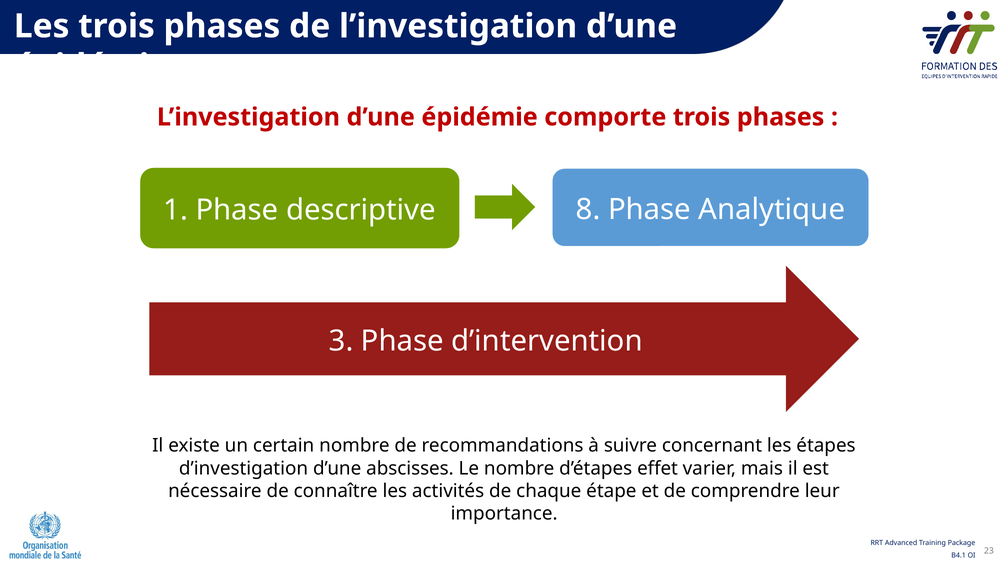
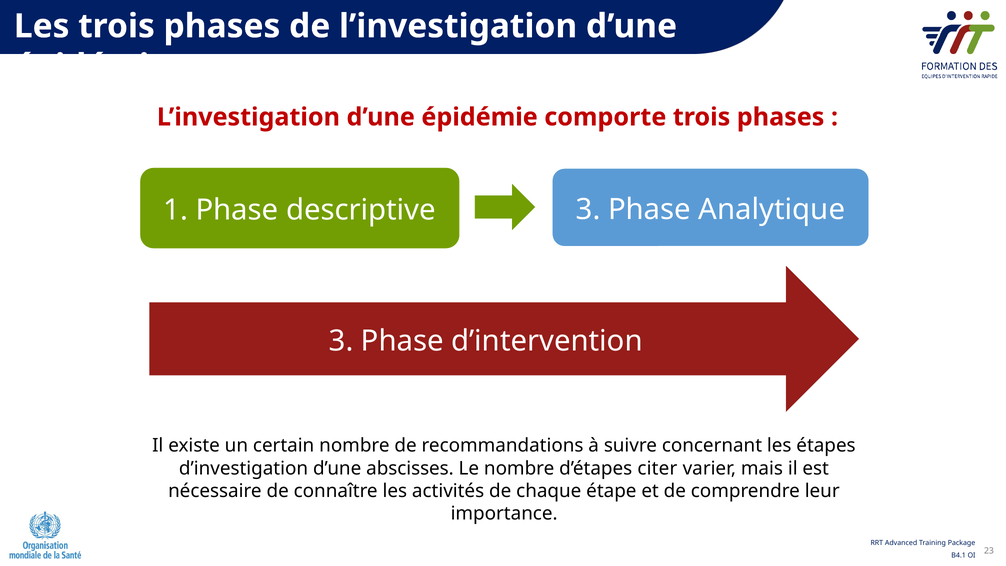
descriptive 8: 8 -> 3
effet: effet -> citer
